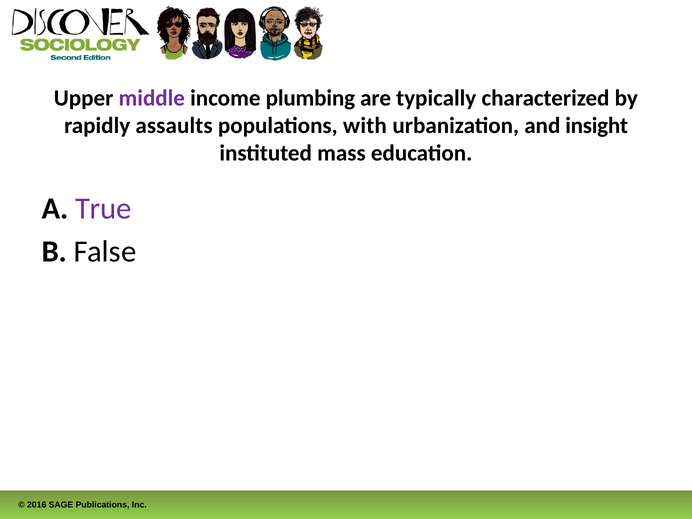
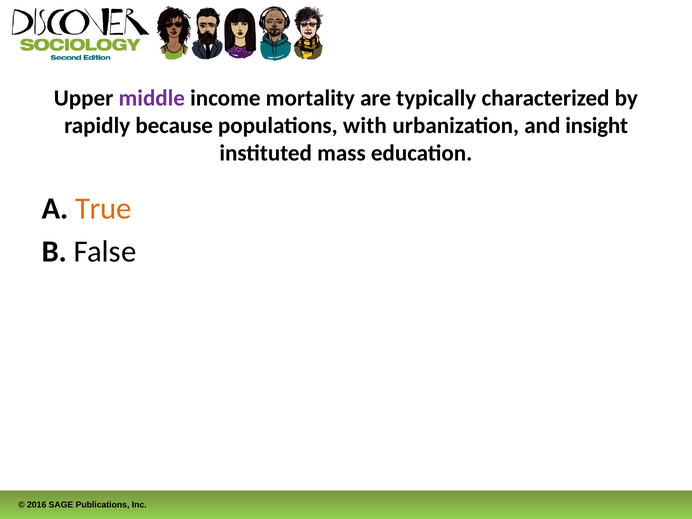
plumbing: plumbing -> mortality
assaults: assaults -> because
True colour: purple -> orange
